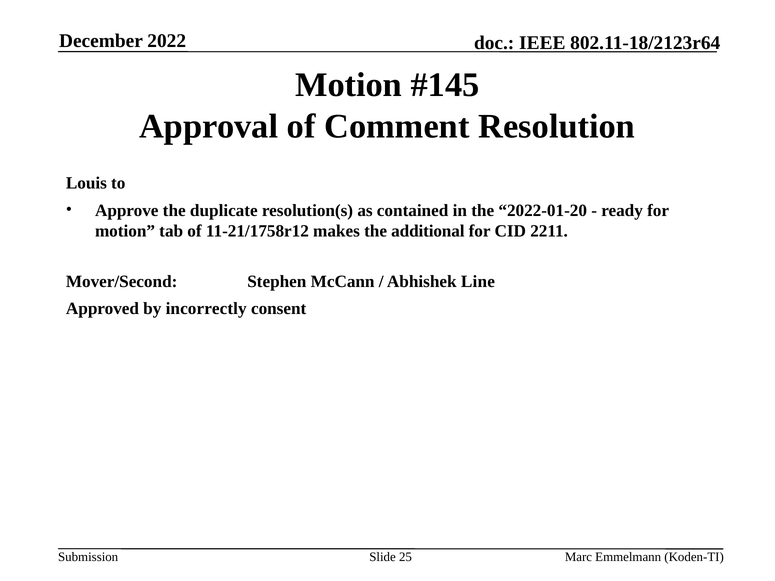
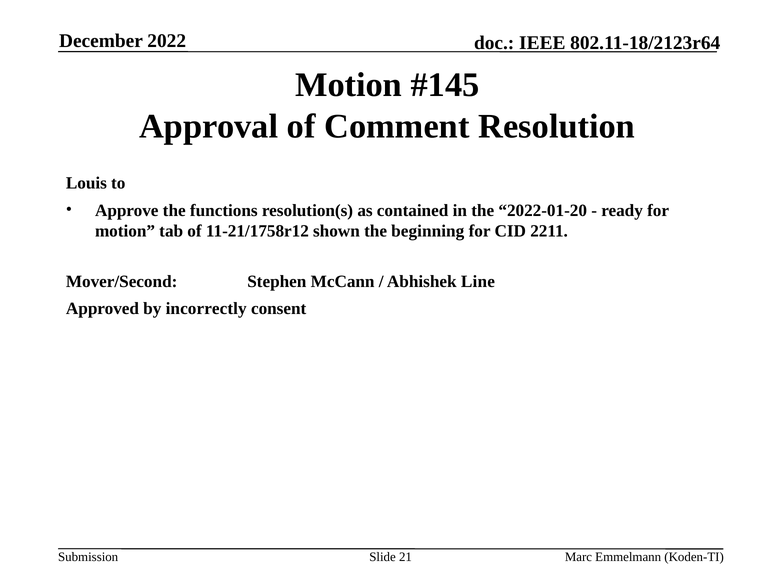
duplicate: duplicate -> functions
makes: makes -> shown
additional: additional -> beginning
25: 25 -> 21
